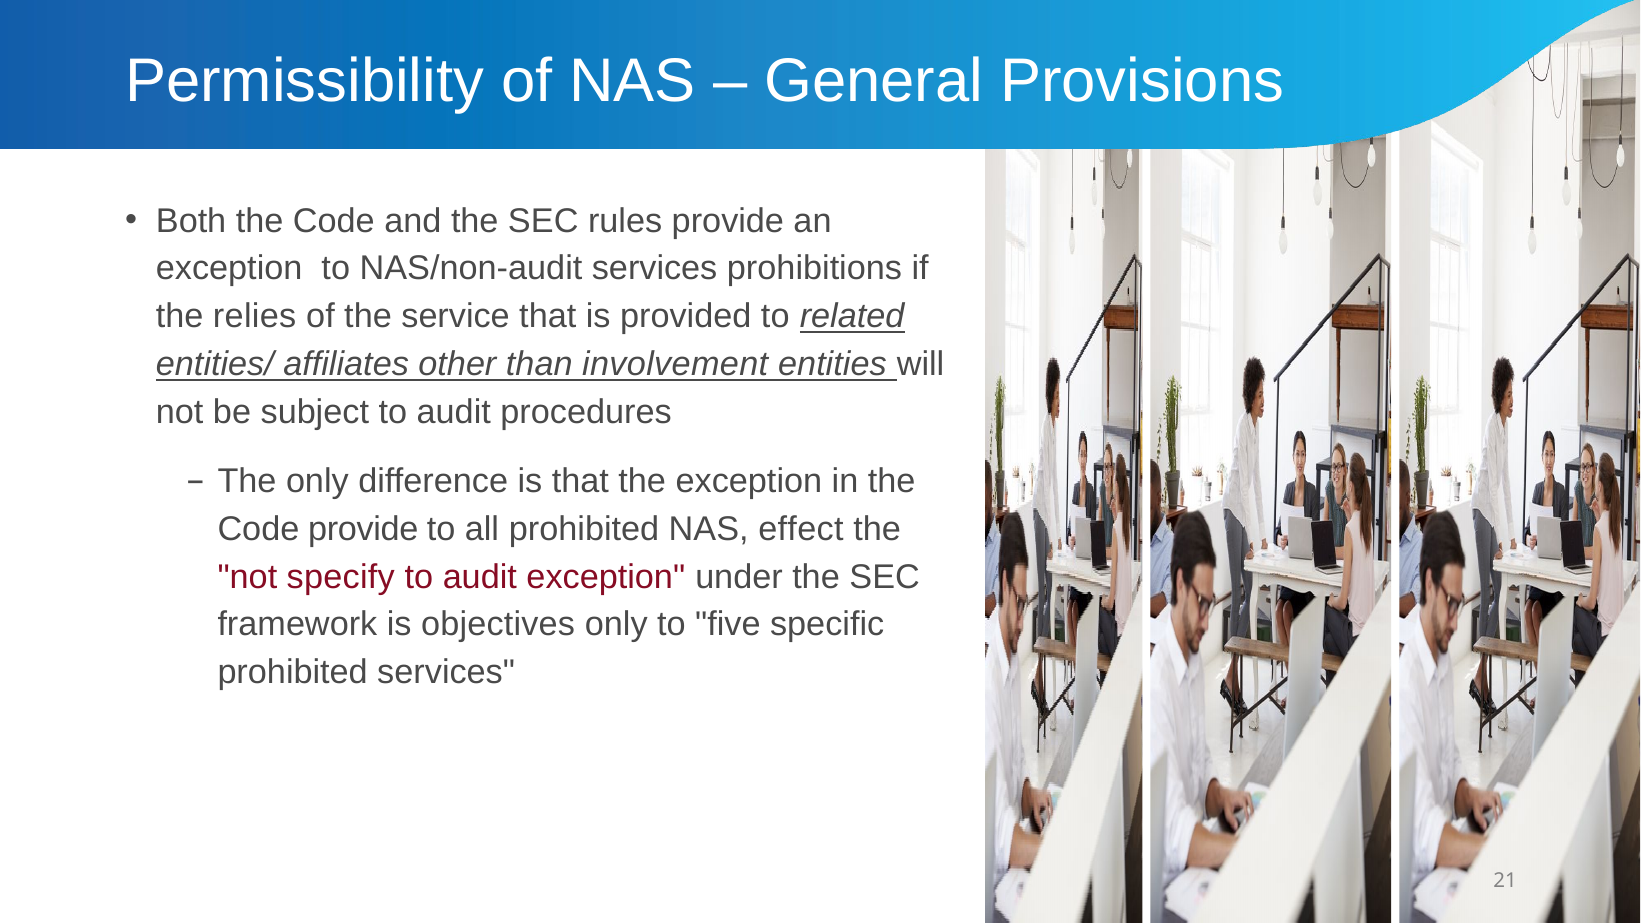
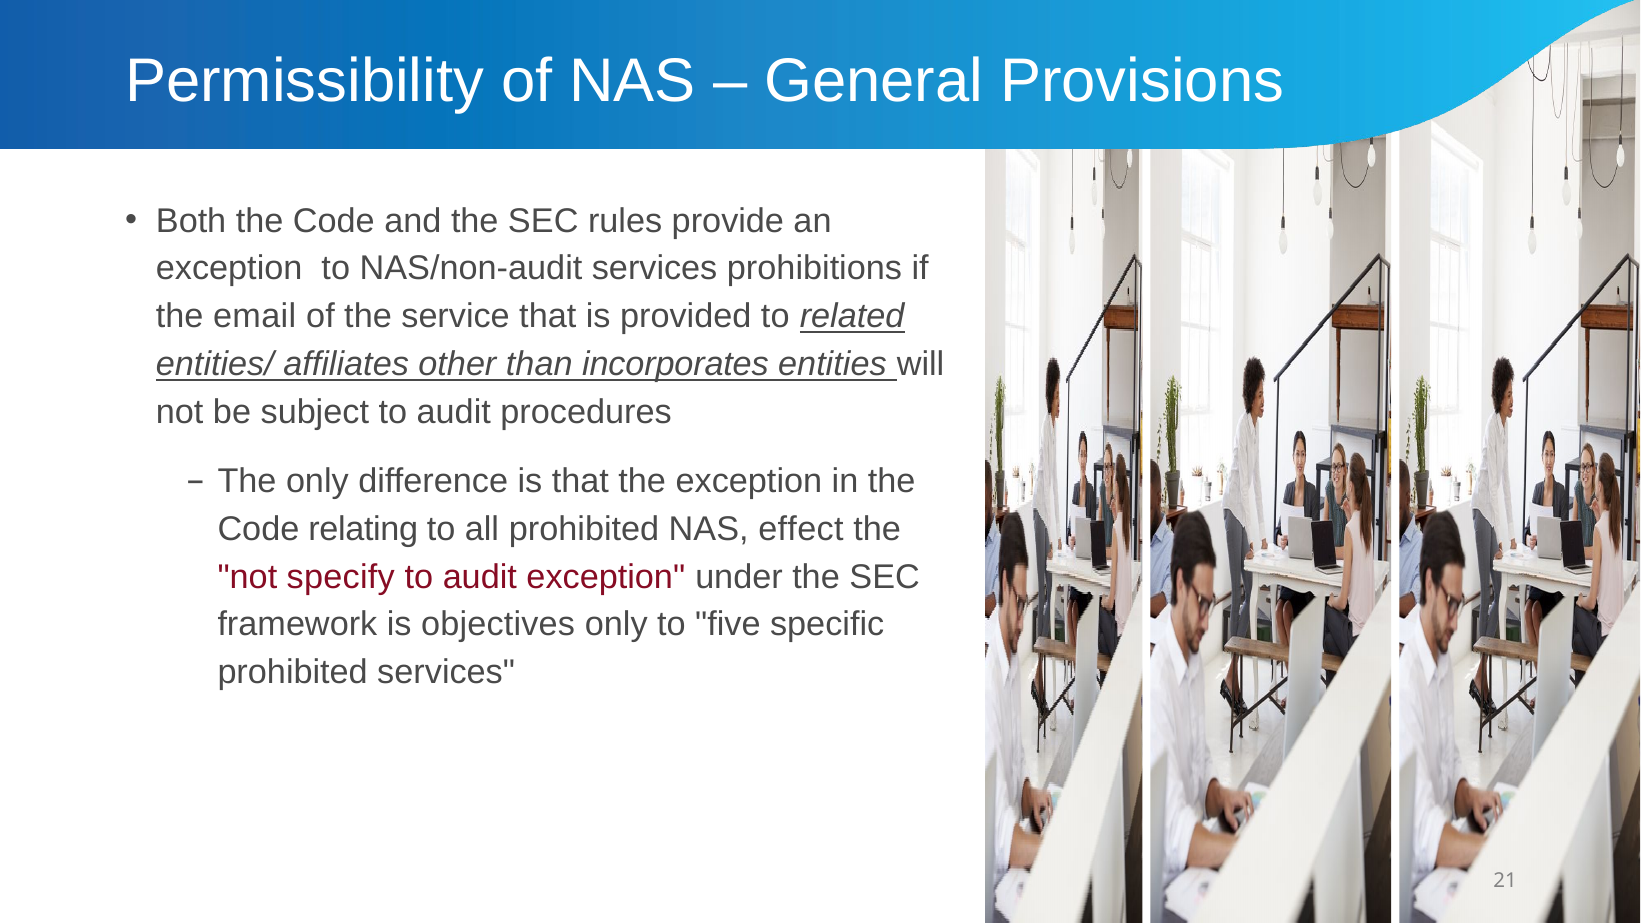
relies: relies -> email
involvement: involvement -> incorporates
Code provide: provide -> relating
